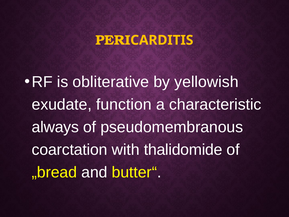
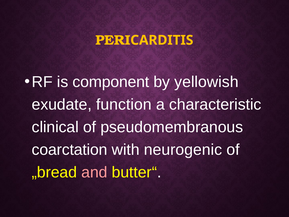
obliterative: obliterative -> component
always: always -> clinical
thalidomide: thalidomide -> neurogenic
and colour: white -> pink
